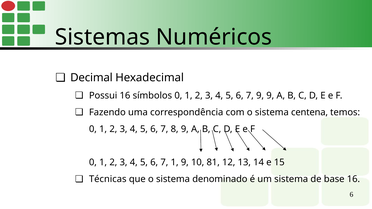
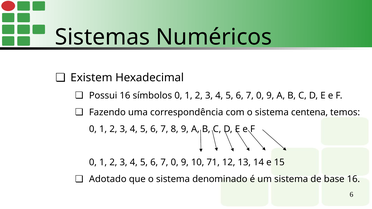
Decimal: Decimal -> Existem
9 at (260, 96): 9 -> 0
1 at (175, 163): 1 -> 0
81: 81 -> 71
Técnicas: Técnicas -> Adotado
